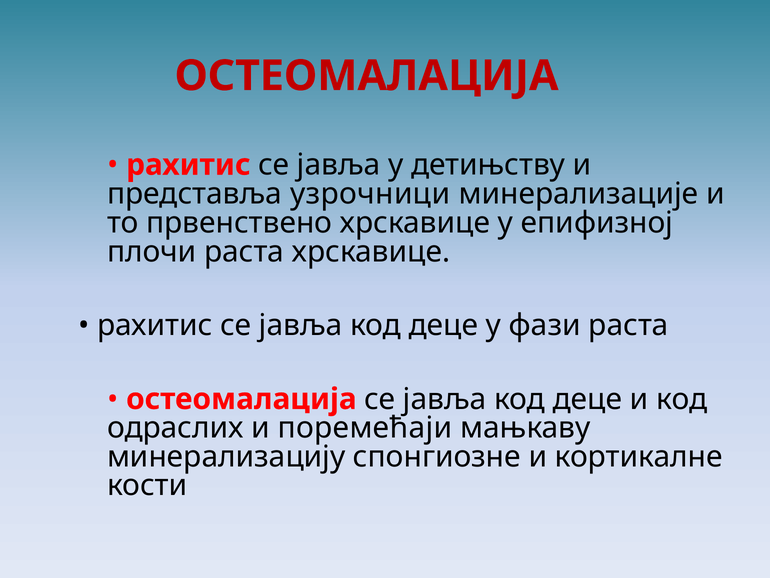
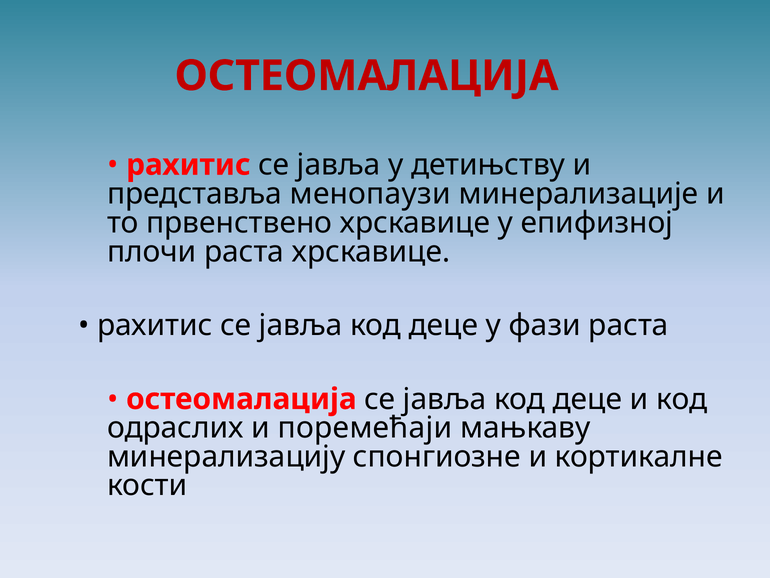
узрочници: узрочници -> менопаузи
